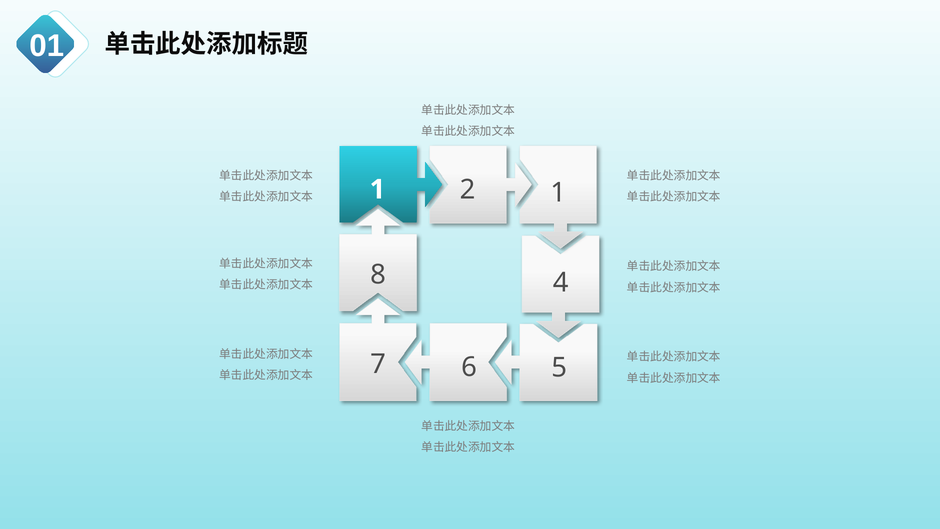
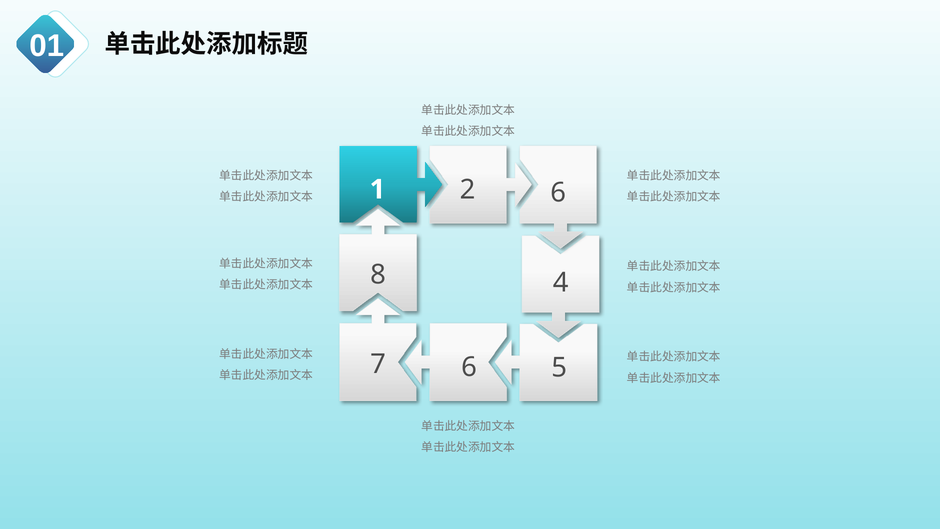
2 1: 1 -> 6
